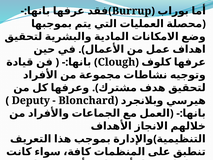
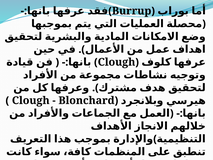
Deputy at (31, 100): Deputy -> Clough
